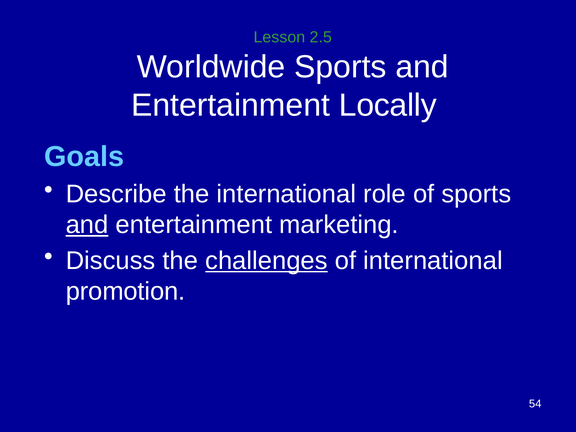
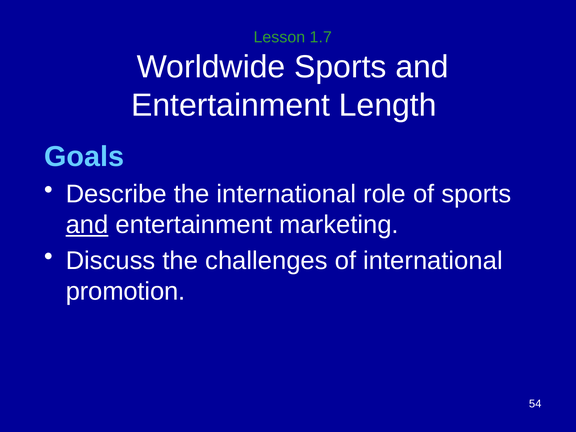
2.5: 2.5 -> 1.7
Locally: Locally -> Length
challenges underline: present -> none
